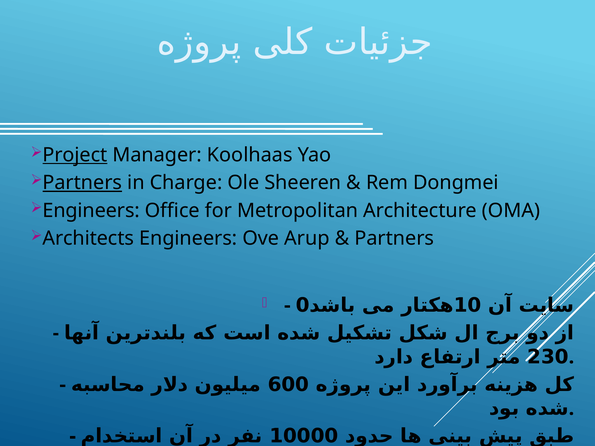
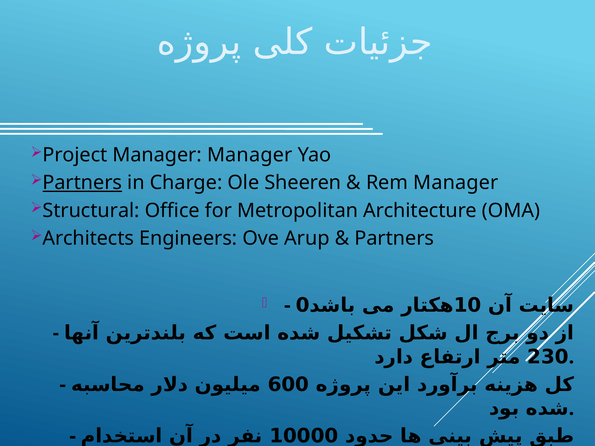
Project underline: present -> none
Manager Koolhaas: Koolhaas -> Manager
Rem Dongmei: Dongmei -> Manager
Engineers at (91, 211): Engineers -> Structural
